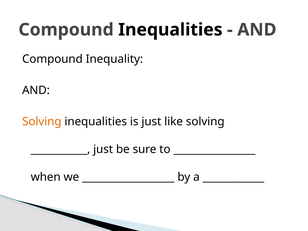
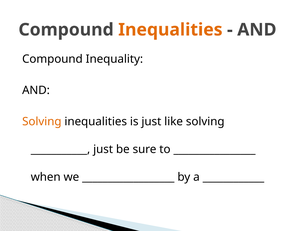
Inequalities at (170, 30) colour: black -> orange
